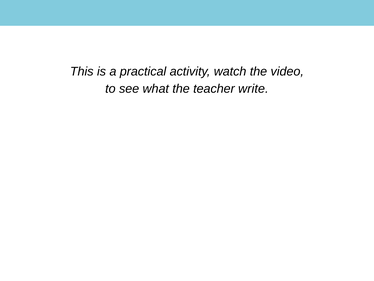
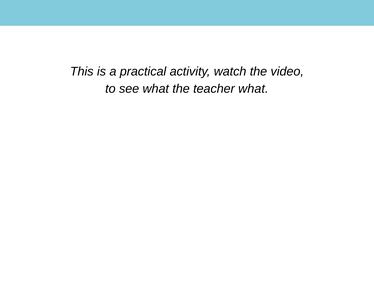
teacher write: write -> what
